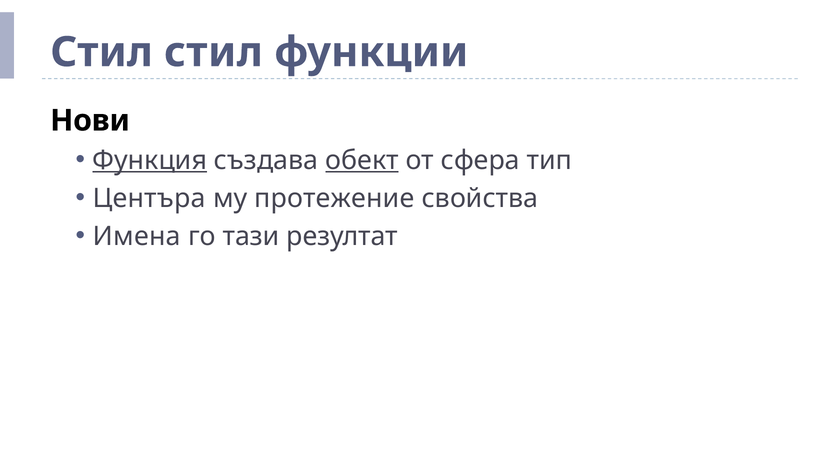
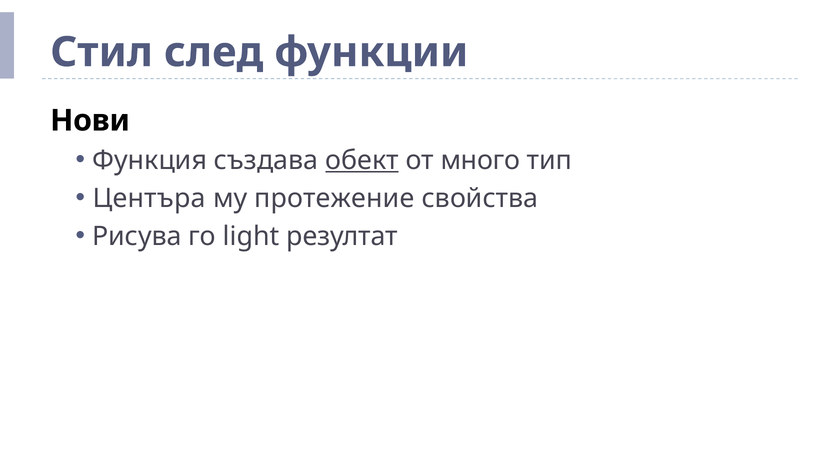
Стил стил: стил -> след
Функция underline: present -> none
сфера: сфера -> много
Имена: Имена -> Рисува
тази: тази -> light
